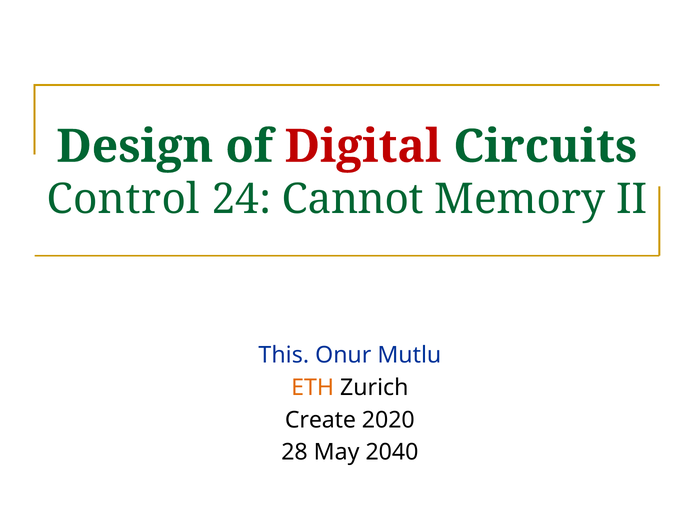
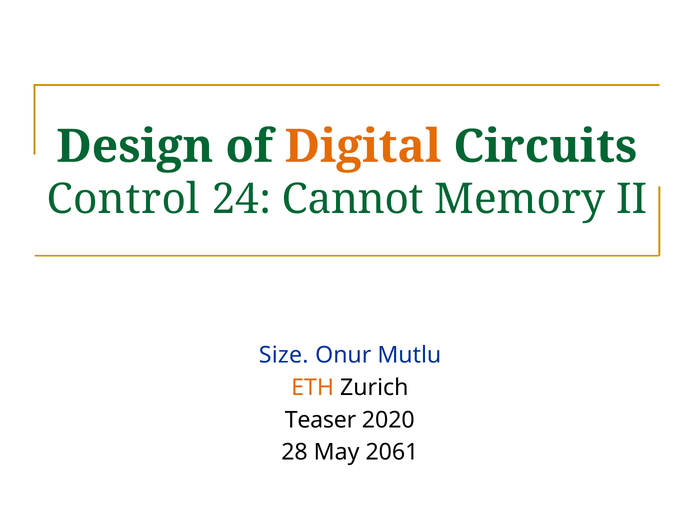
Digital colour: red -> orange
This: This -> Size
Create: Create -> Teaser
2040: 2040 -> 2061
